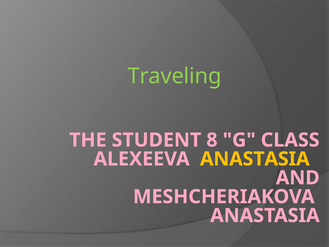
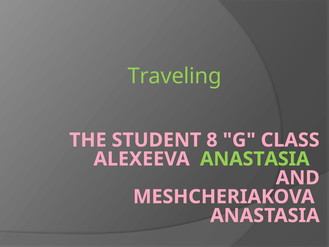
ANASTASIA at (255, 159) colour: yellow -> light green
